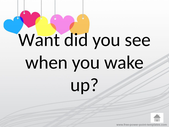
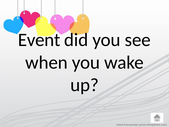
Want: Want -> Event
